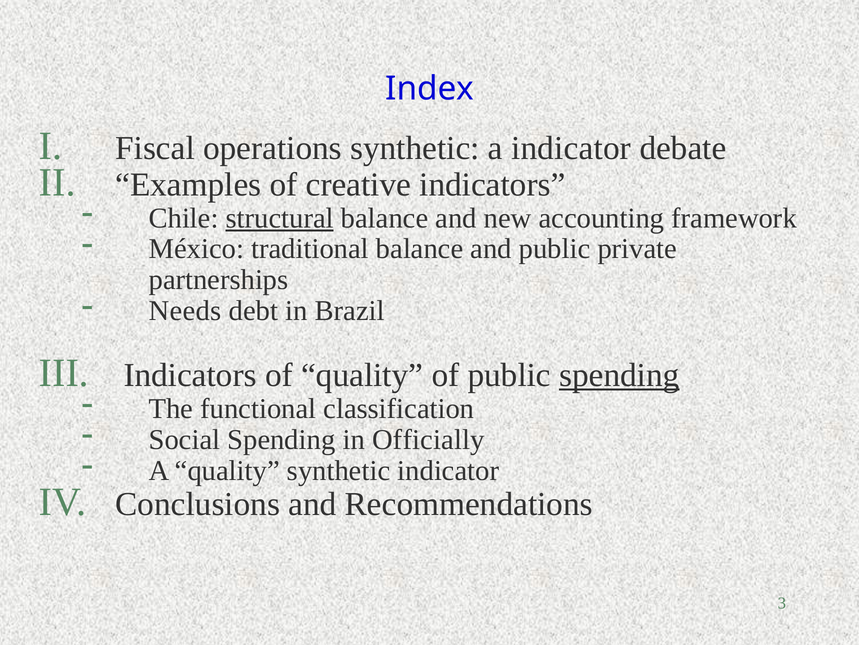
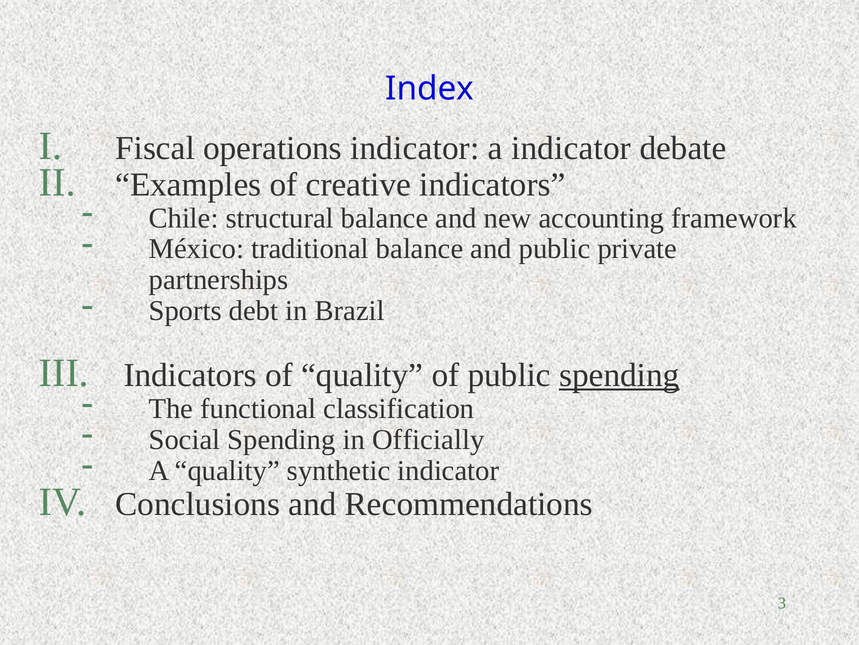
operations synthetic: synthetic -> indicator
structural underline: present -> none
Needs: Needs -> Sports
